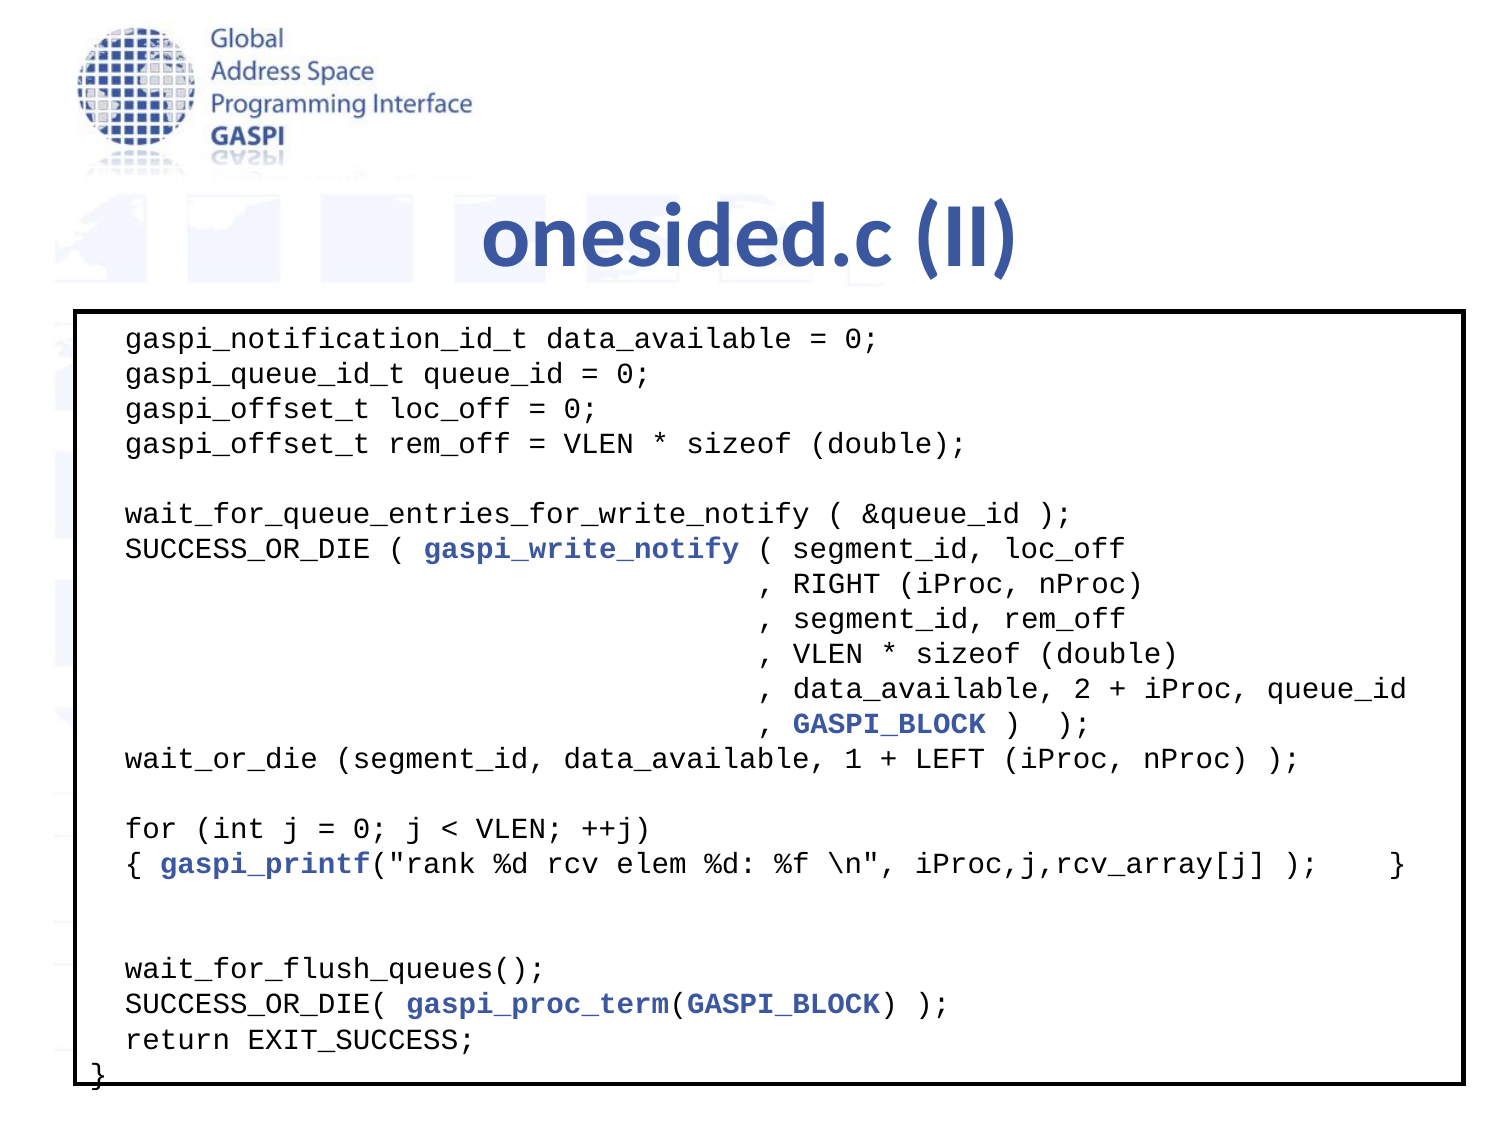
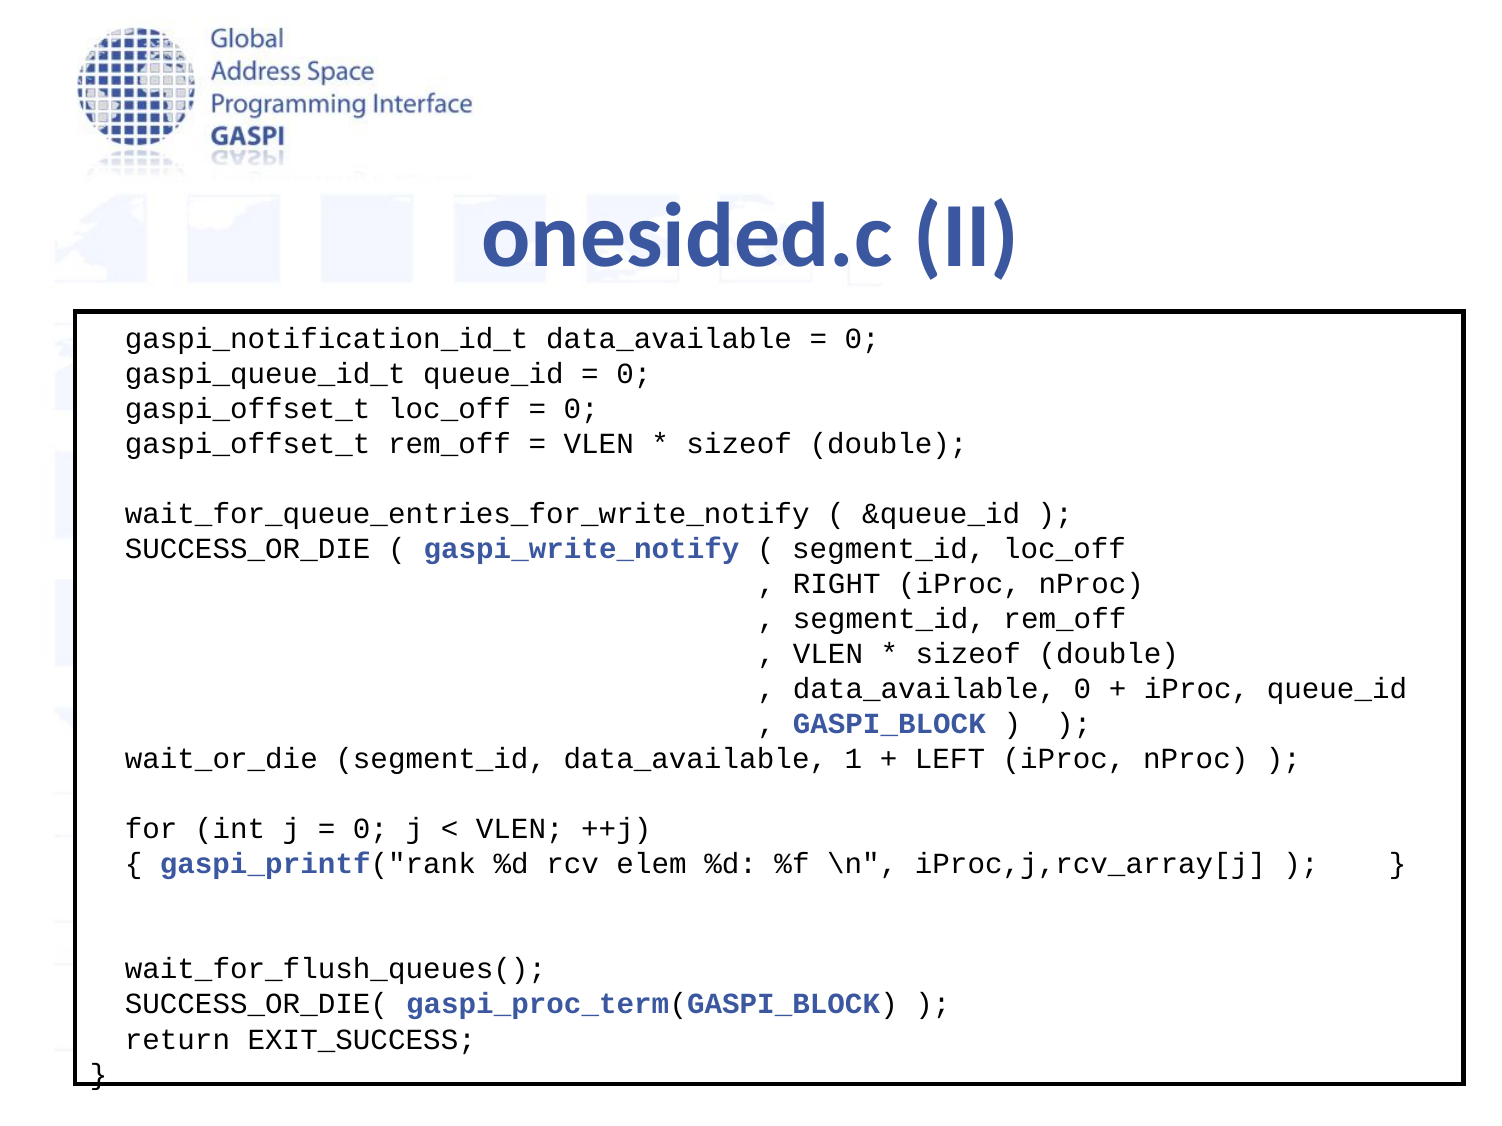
data_available 2: 2 -> 0
